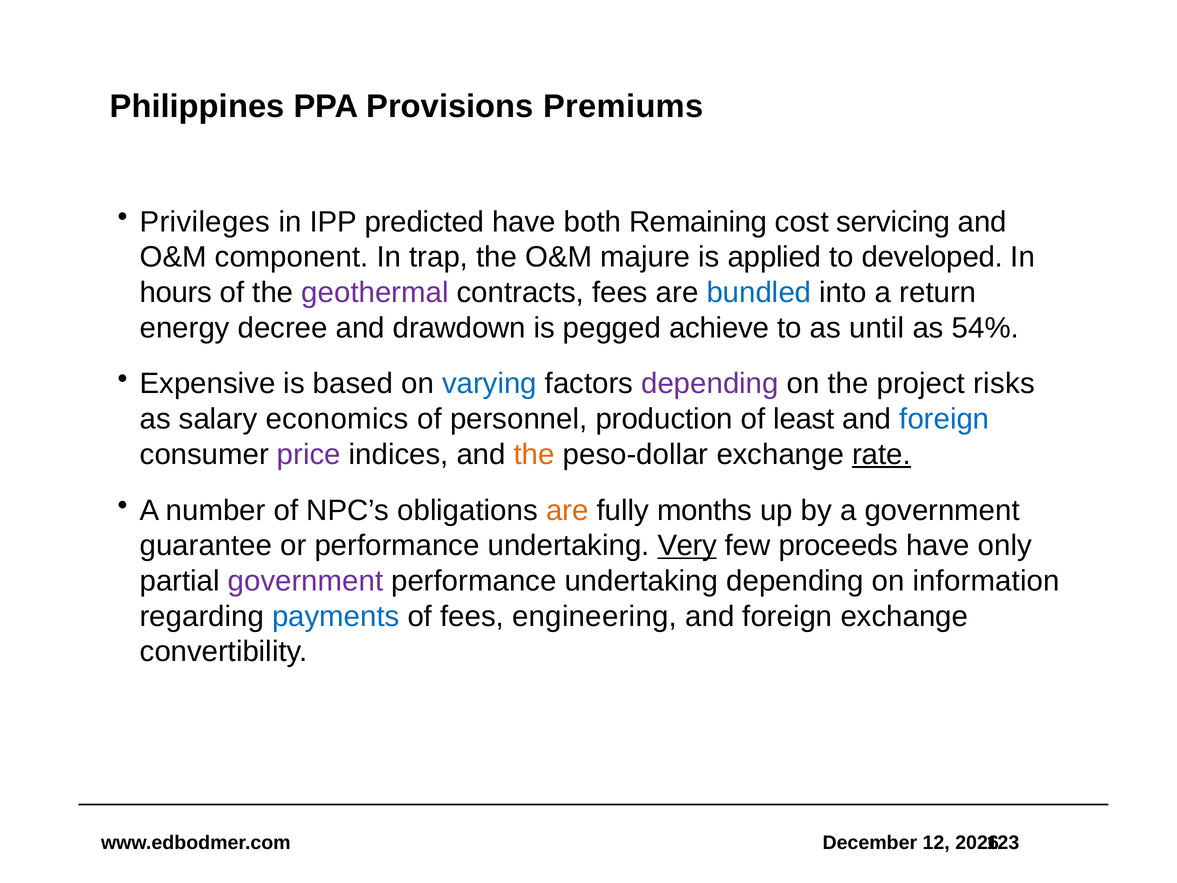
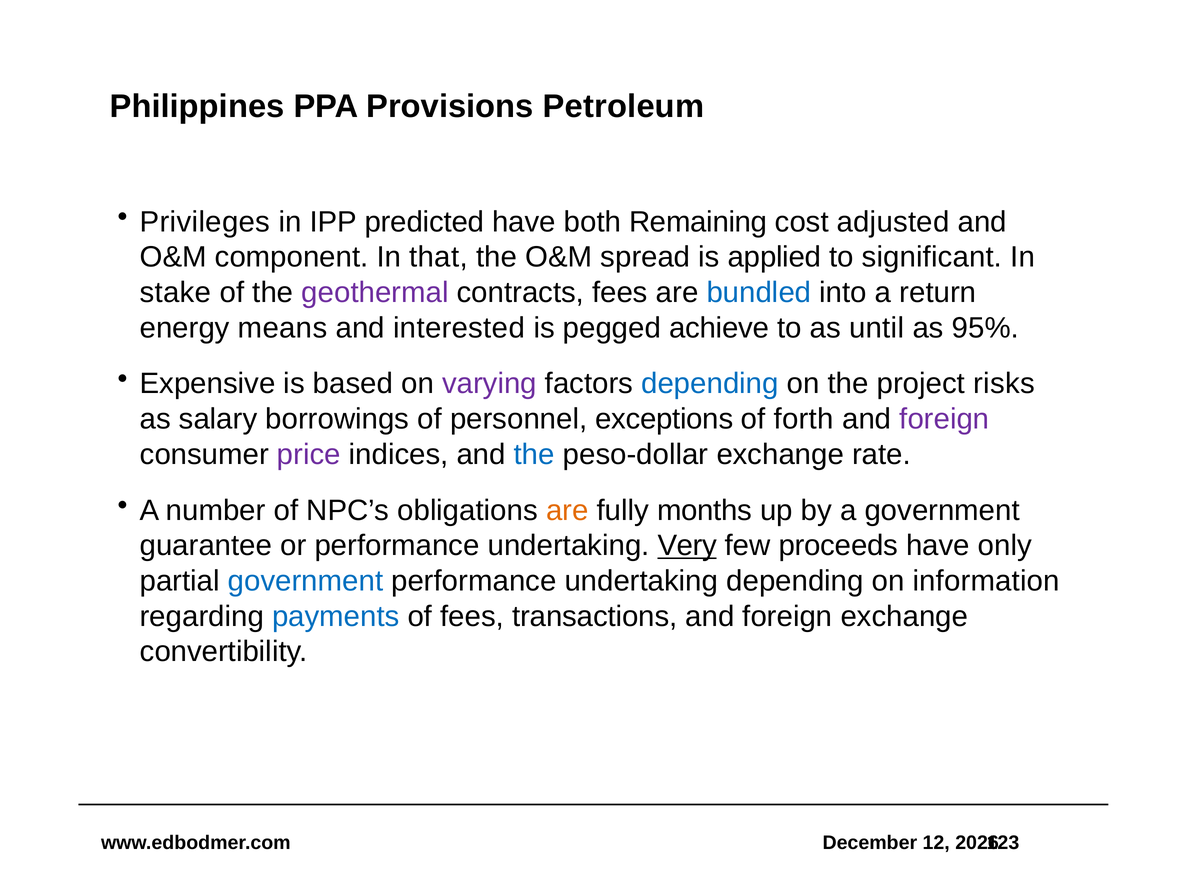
Premiums: Premiums -> Petroleum
servicing: servicing -> adjusted
trap: trap -> that
majure: majure -> spread
developed: developed -> significant
hours: hours -> stake
decree: decree -> means
drawdown: drawdown -> interested
54%: 54% -> 95%
varying colour: blue -> purple
depending at (710, 384) colour: purple -> blue
economics: economics -> borrowings
production: production -> exceptions
least: least -> forth
foreign at (944, 419) colour: blue -> purple
the at (534, 454) colour: orange -> blue
rate underline: present -> none
government at (306, 581) colour: purple -> blue
engineering: engineering -> transactions
